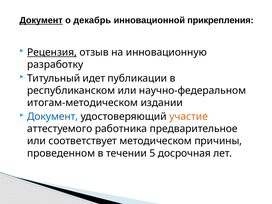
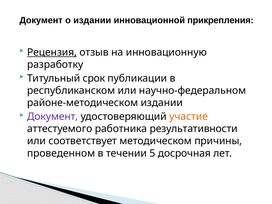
Документ at (41, 20) underline: present -> none
о декабрь: декабрь -> издании
идет: идет -> срок
итогам-методическом: итогам-методическом -> районе-методическом
Документ at (53, 117) colour: blue -> purple
предварительное: предварительное -> результативности
